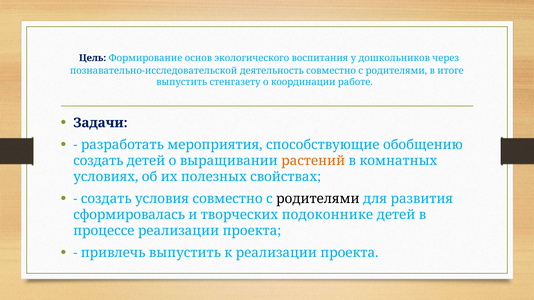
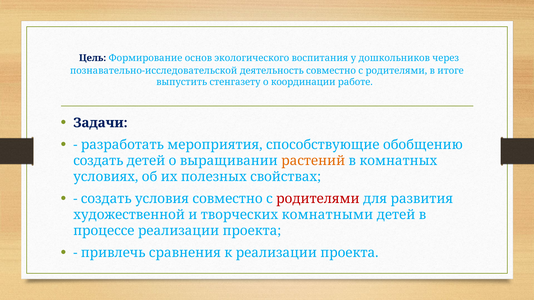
родителями at (318, 199) colour: black -> red
сформировалась: сформировалась -> художественной
подоконнике: подоконнике -> комнатными
привлечь выпустить: выпустить -> сравнения
